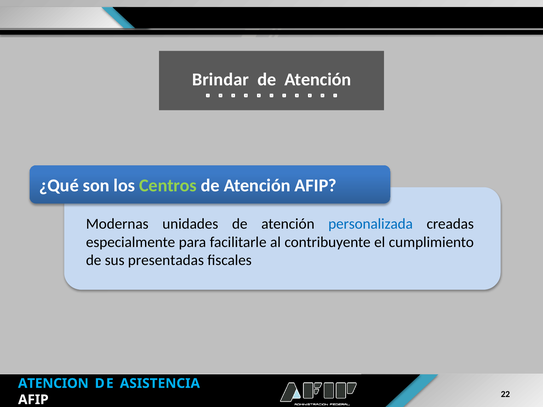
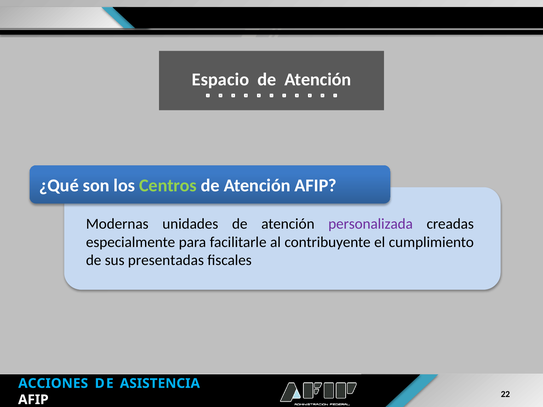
Brindar: Brindar -> Espacio
personalizada colour: blue -> purple
ATENCION: ATENCION -> ACCIONES
